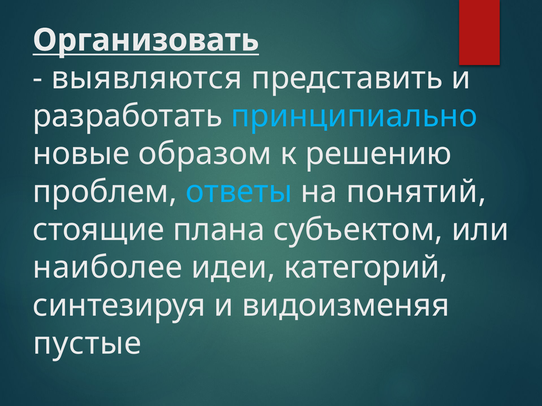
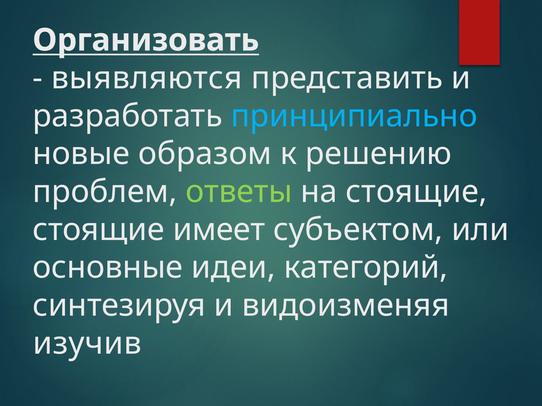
ответы colour: light blue -> light green
на понятий: понятий -> стоящие
плана: плана -> имеет
наиболее: наиболее -> основные
пустые: пустые -> изучив
